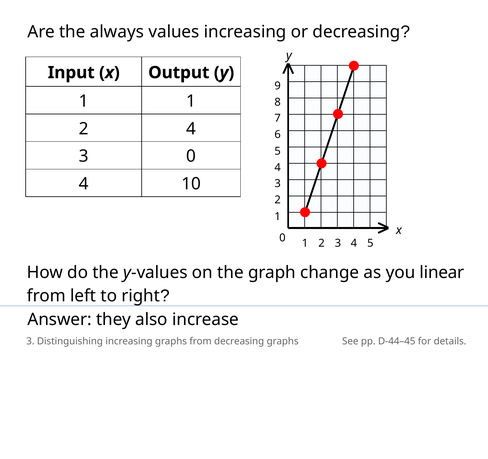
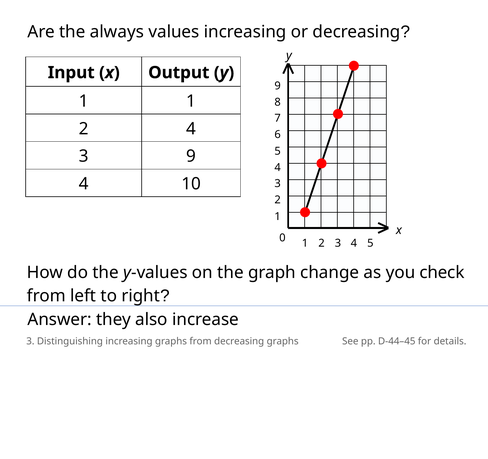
3 0: 0 -> 9
linear: linear -> check
